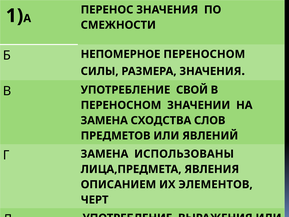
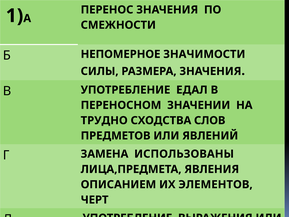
НЕПОМЕРНОЕ ПЕРЕНОСНОМ: ПЕРЕНОСНОМ -> ЗНАЧИМОСТИ
СВОЙ: СВОЙ -> ЕДАЛ
ЗАМЕНА at (104, 120): ЗАМЕНА -> ТРУДНО
